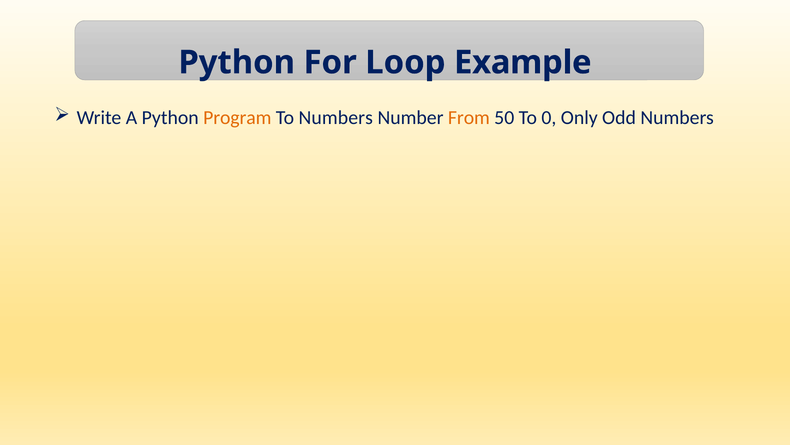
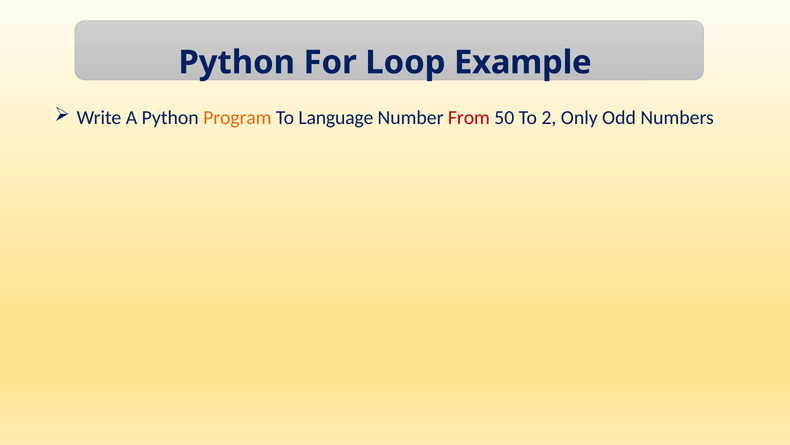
To Numbers: Numbers -> Language
From colour: orange -> red
0: 0 -> 2
